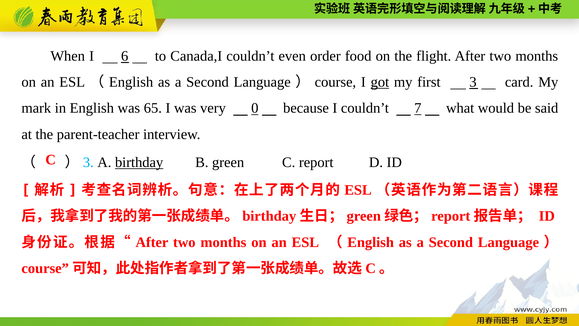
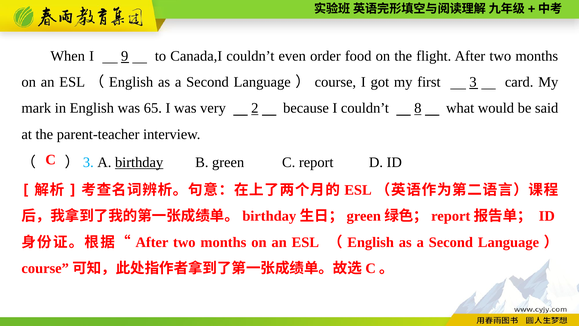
6: 6 -> 9
got underline: present -> none
0: 0 -> 2
7: 7 -> 8
